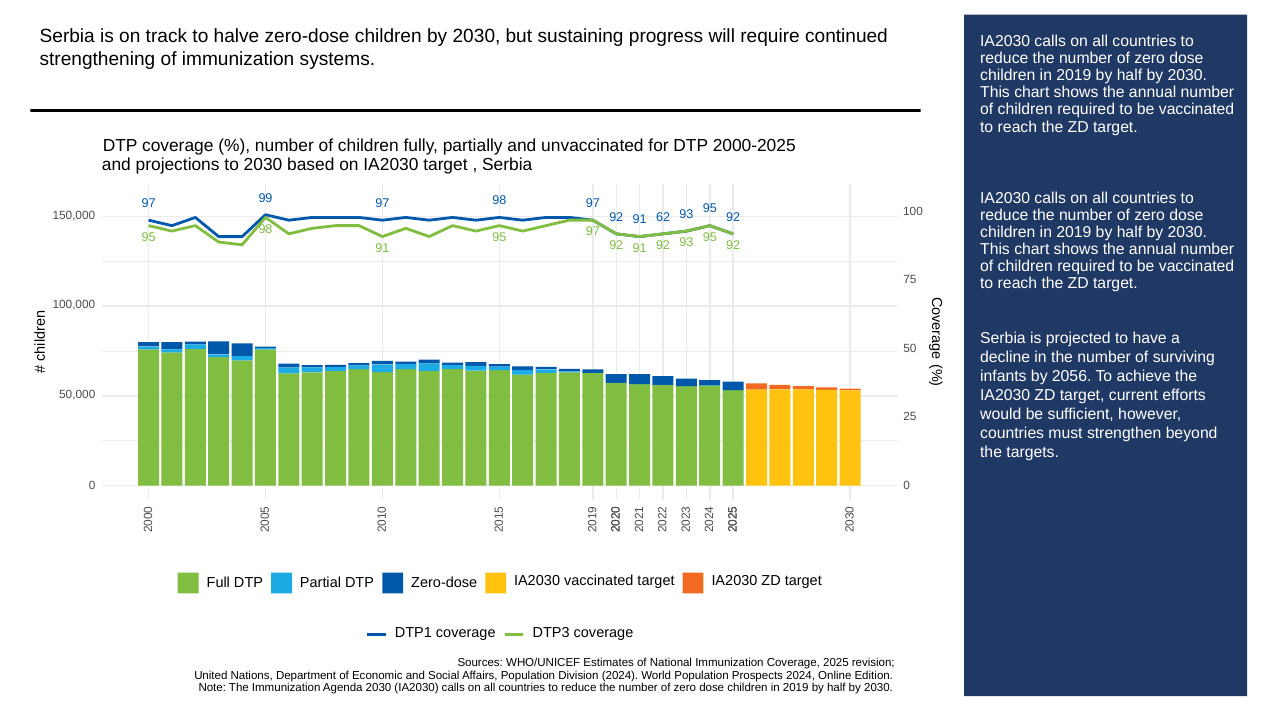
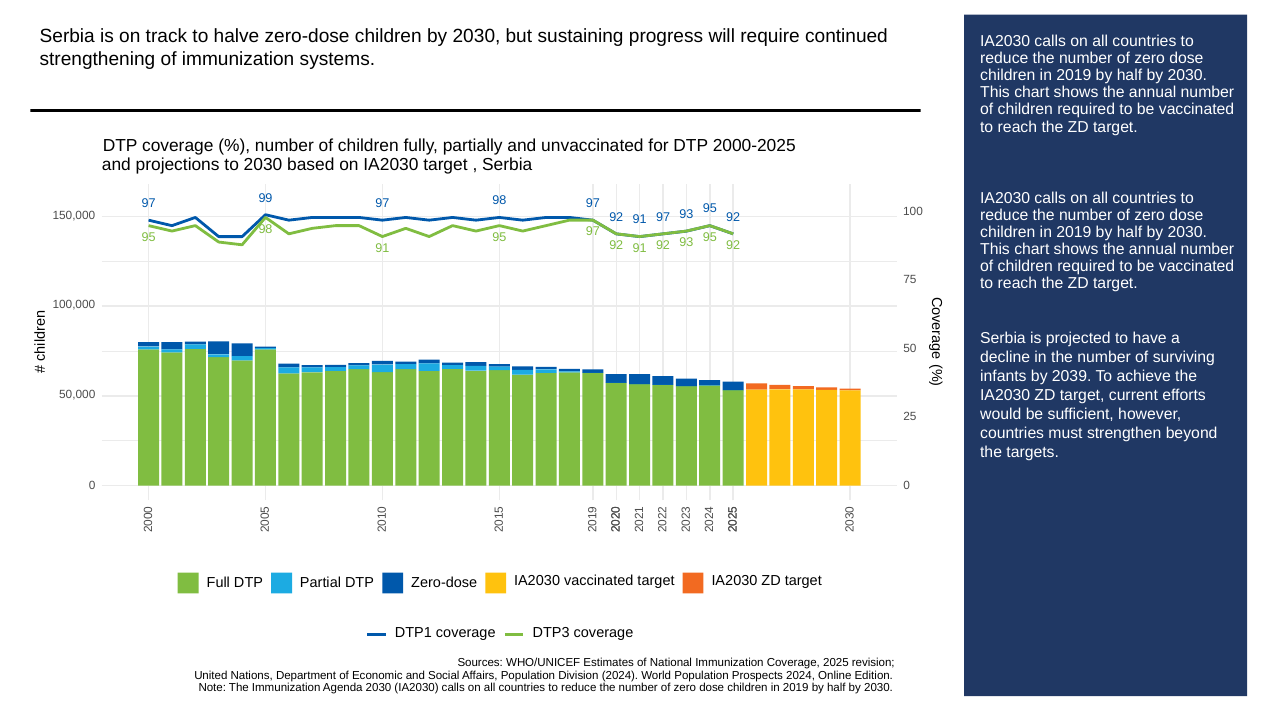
91 62: 62 -> 97
2056: 2056 -> 2039
